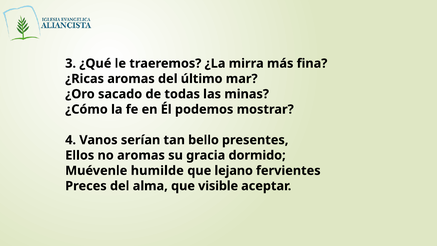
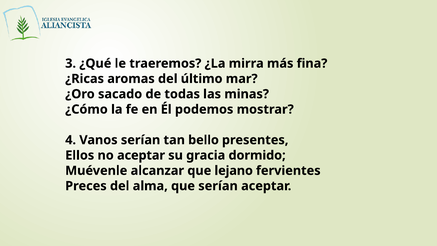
no aromas: aromas -> aceptar
humilde: humilde -> alcanzar
que visible: visible -> serían
